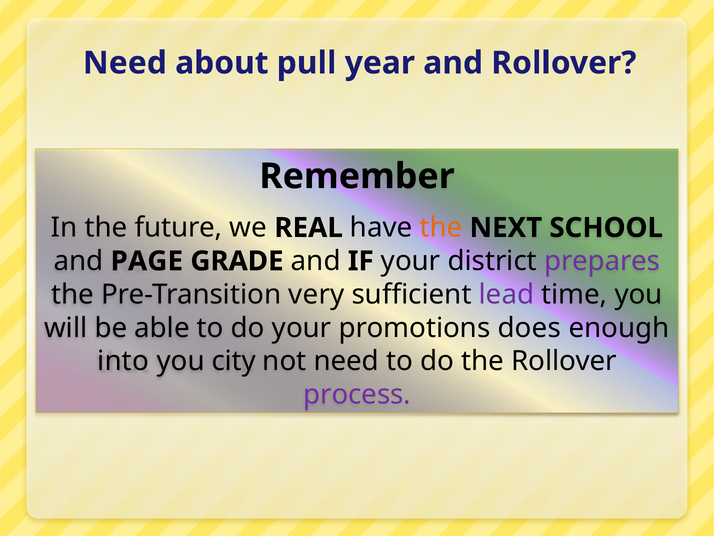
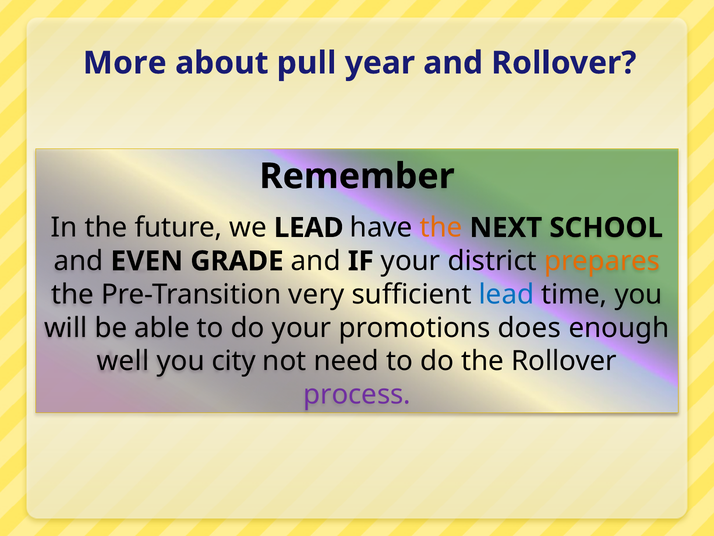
Need at (125, 63): Need -> More
we REAL: REAL -> LEAD
PAGE: PAGE -> EVEN
prepares colour: purple -> orange
lead at (506, 294) colour: purple -> blue
into: into -> well
